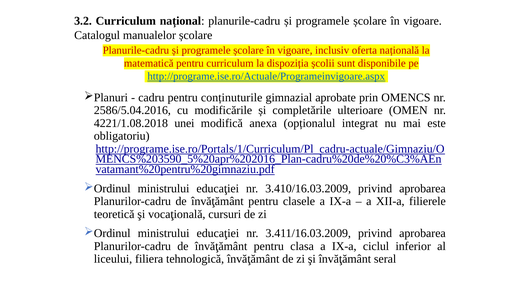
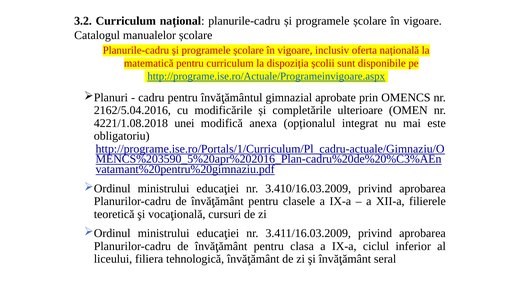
conținuturile: conținuturile -> învăţământul
2586/5.04.2016: 2586/5.04.2016 -> 2162/5.04.2016
